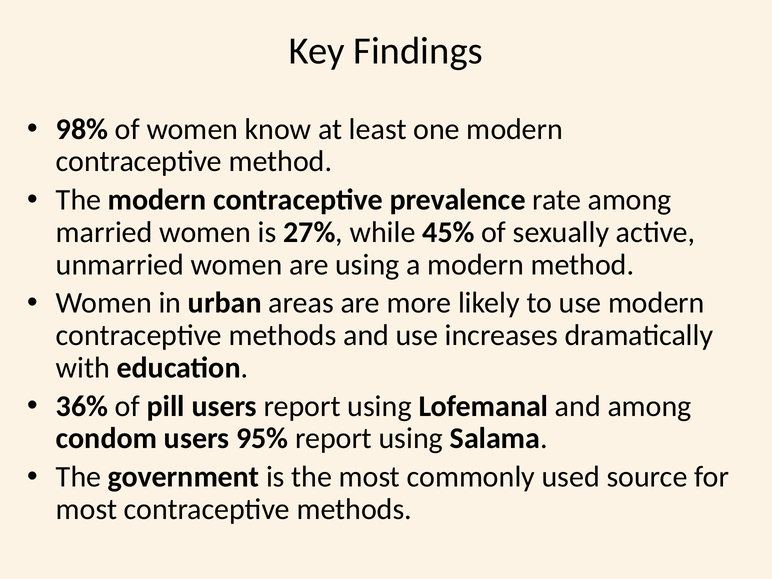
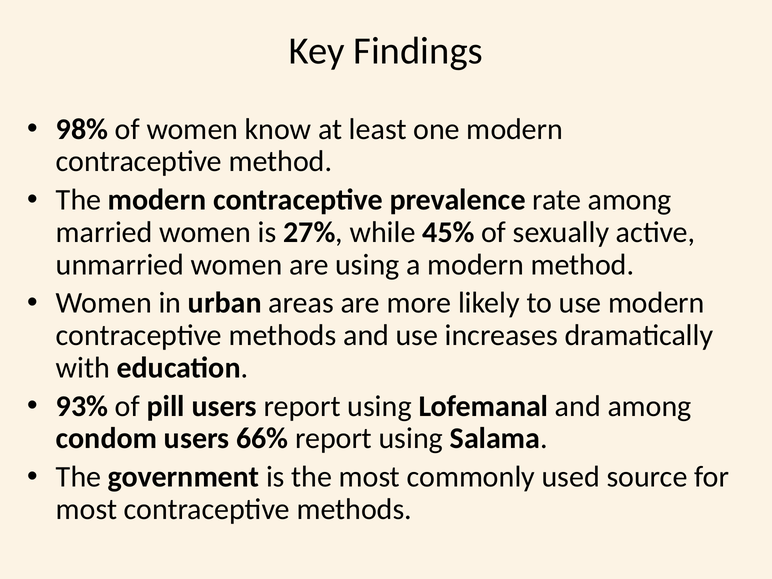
36%: 36% -> 93%
95%: 95% -> 66%
